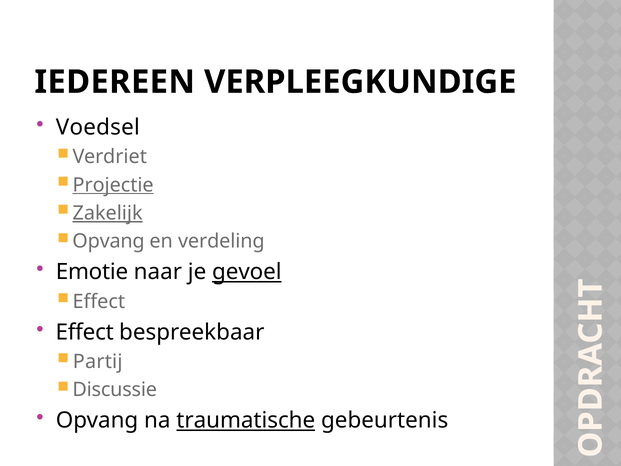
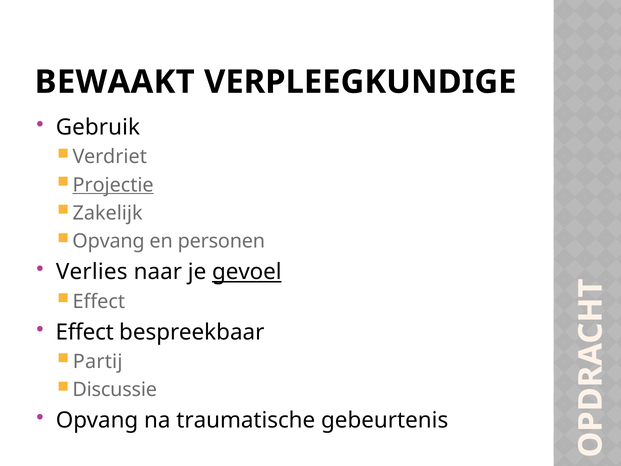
IEDEREEN: IEDEREEN -> BEWAAKT
Voedsel: Voedsel -> Gebruik
Zakelijk underline: present -> none
verdeling: verdeling -> personen
Emotie: Emotie -> Verlies
traumatische underline: present -> none
